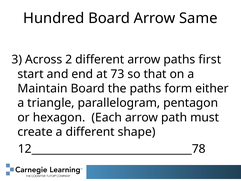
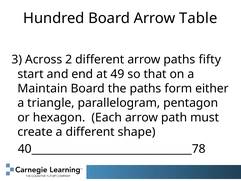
Same: Same -> Table
first: first -> fifty
73: 73 -> 49
12______________________________78: 12______________________________78 -> 40______________________________78
